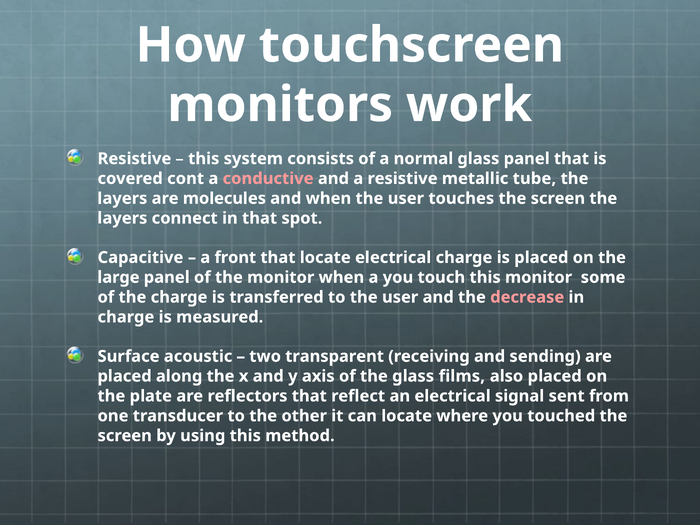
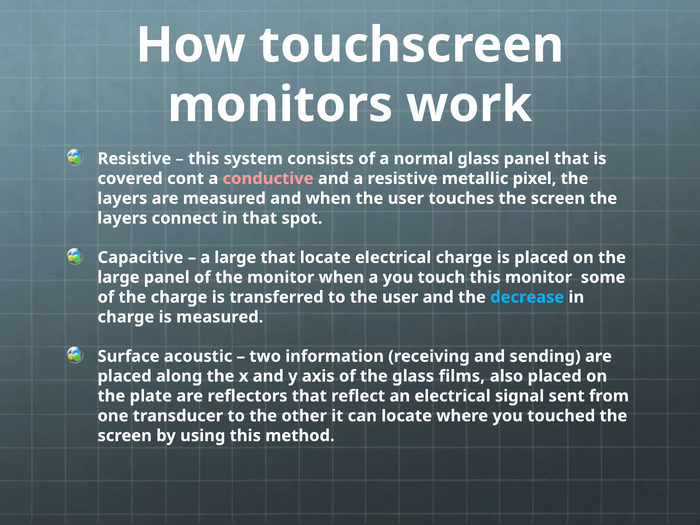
tube: tube -> pixel
are molecules: molecules -> measured
a front: front -> large
decrease colour: pink -> light blue
transparent: transparent -> information
